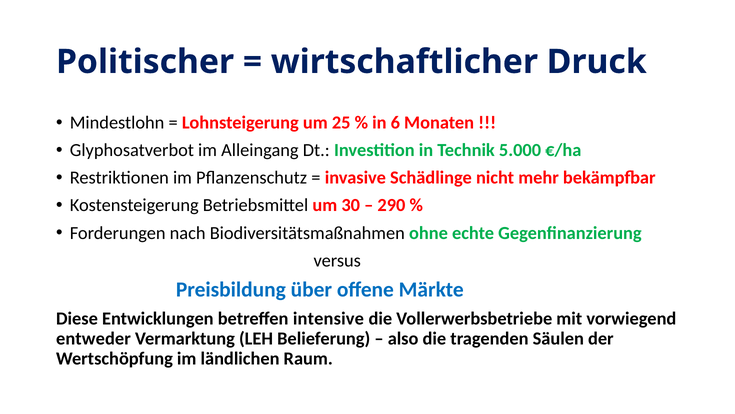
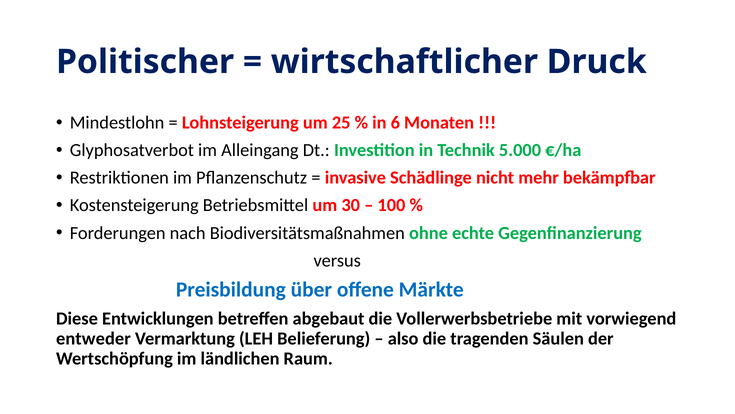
290: 290 -> 100
intensive: intensive -> abgebaut
